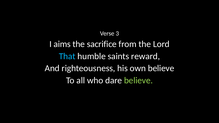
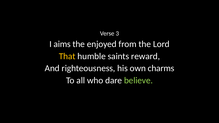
sacrifice: sacrifice -> enjoyed
That colour: light blue -> yellow
own believe: believe -> charms
